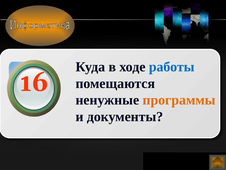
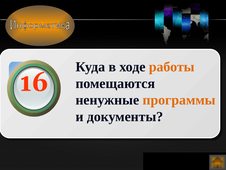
работы colour: blue -> orange
